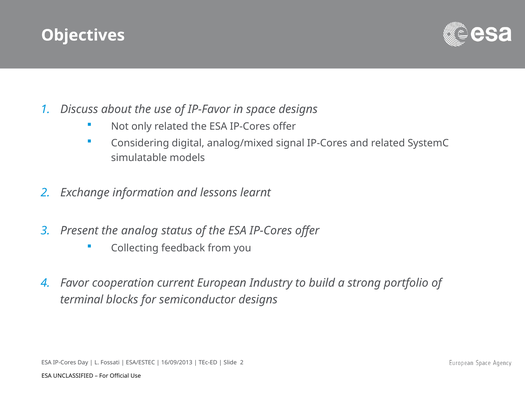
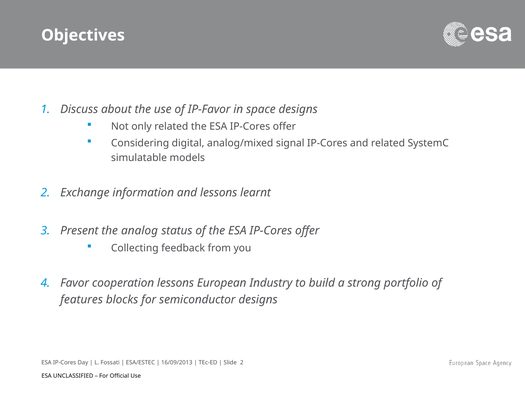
cooperation current: current -> lessons
terminal: terminal -> features
